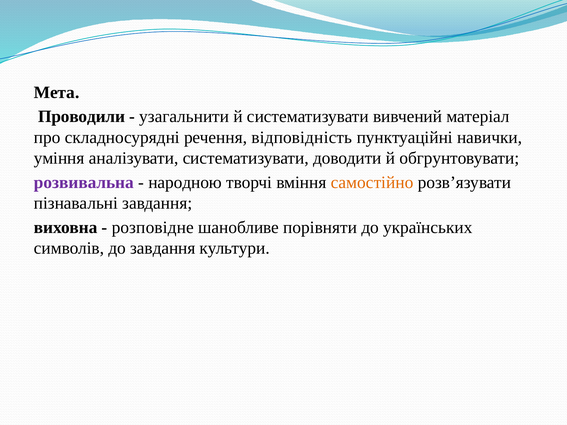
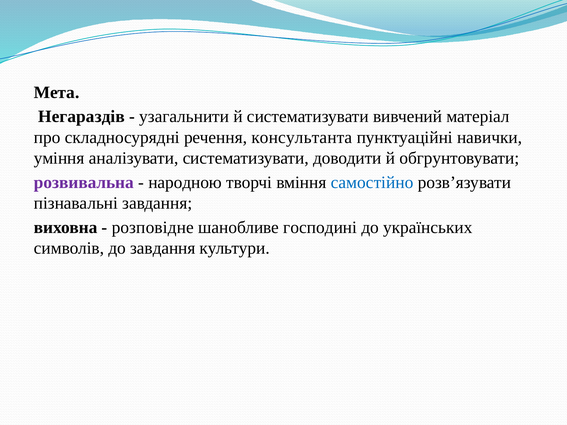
Проводили: Проводили -> Негараздів
відповідність: відповідність -> консультанта
самостійно colour: orange -> blue
порівняти: порівняти -> господині
